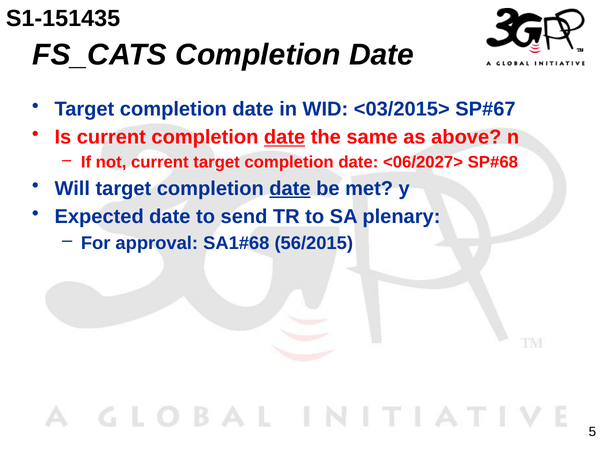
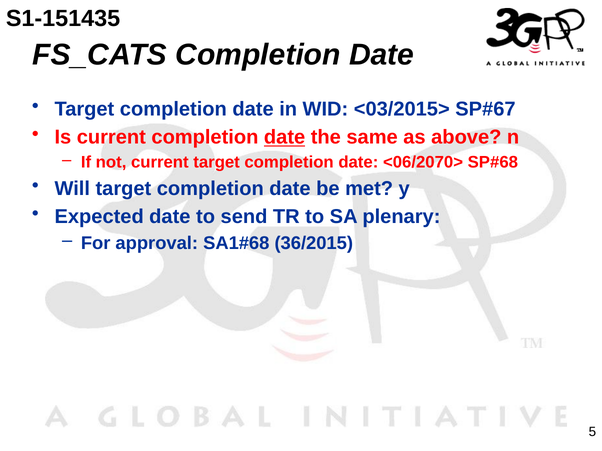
<06/2027>: <06/2027> -> <06/2070>
date at (290, 189) underline: present -> none
56/2015: 56/2015 -> 36/2015
